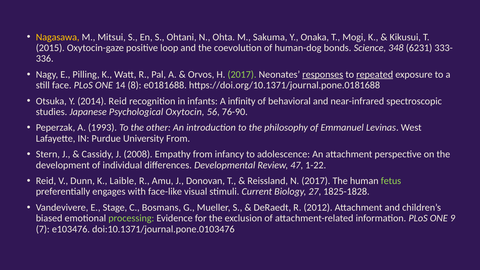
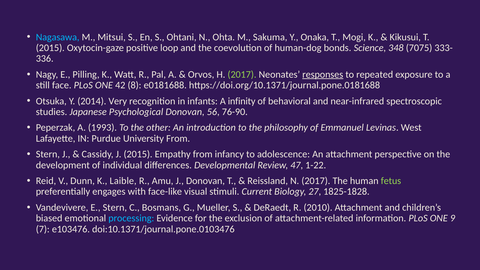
Nagasawa colour: yellow -> light blue
6231: 6231 -> 7075
repeated underline: present -> none
14: 14 -> 42
2014 Reid: Reid -> Very
Psychological Oxytocin: Oxytocin -> Donovan
J 2008: 2008 -> 2015
E Stage: Stage -> Stern
2012: 2012 -> 2010
processing colour: light green -> light blue
